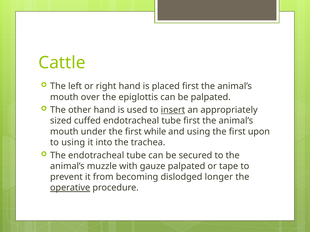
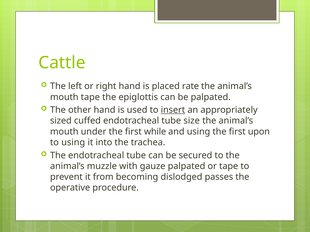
placed first: first -> rate
mouth over: over -> tape
tube first: first -> size
longer: longer -> passes
operative underline: present -> none
